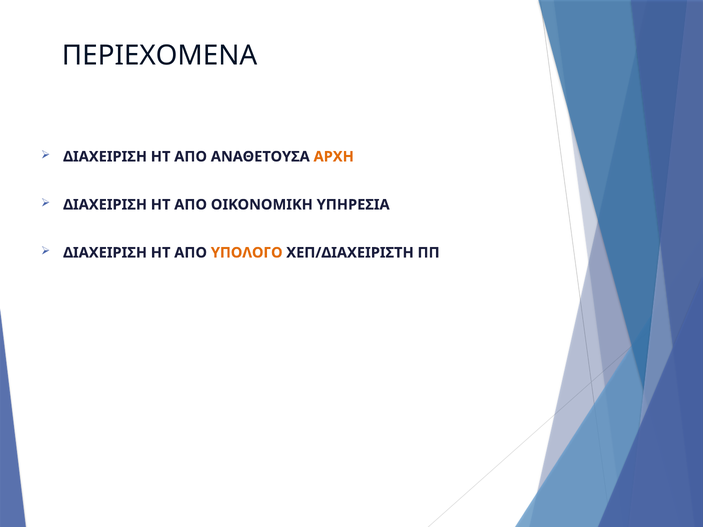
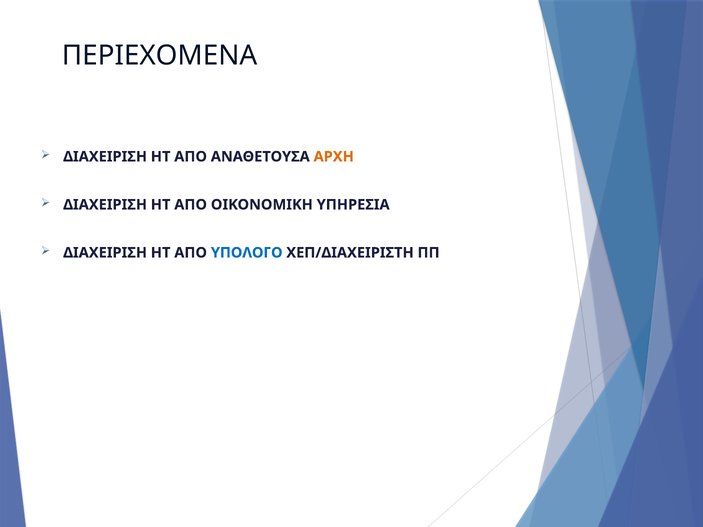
ΥΠΟΛΟΓΟ colour: orange -> blue
